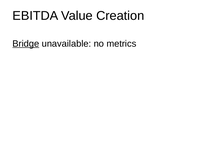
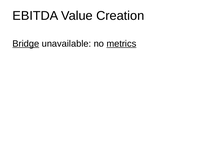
metrics underline: none -> present
